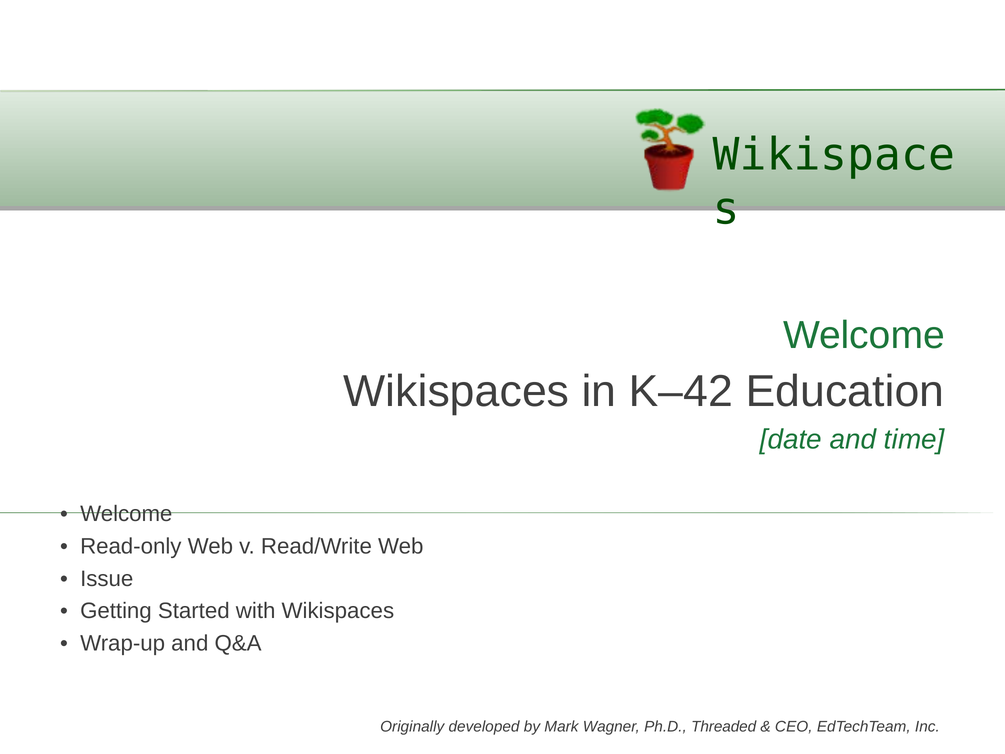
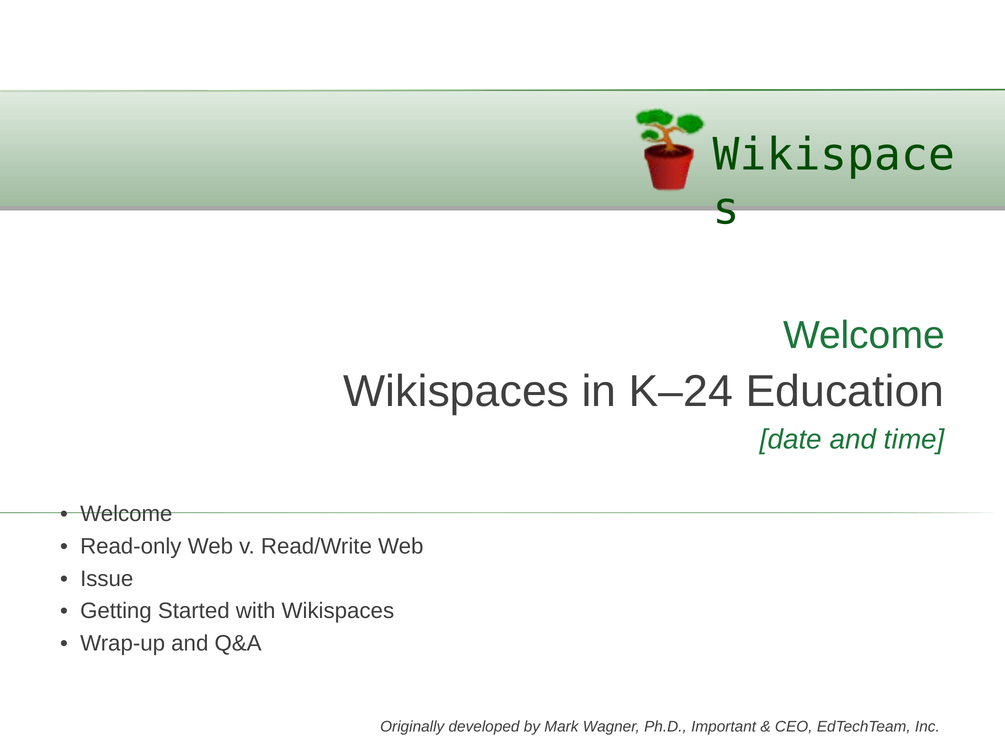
K–42: K–42 -> K–24
Threaded: Threaded -> Important
